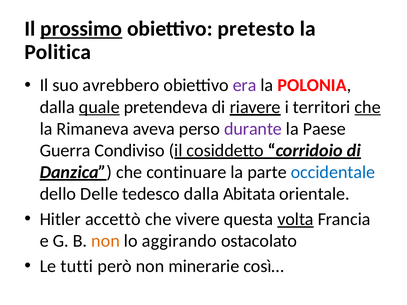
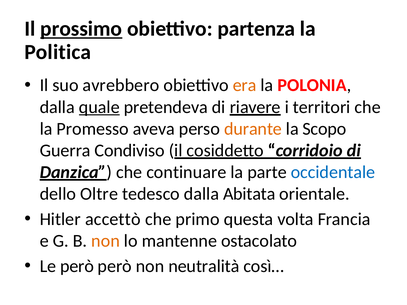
pretesto: pretesto -> partenza
era colour: purple -> orange
che at (368, 107) underline: present -> none
Rimaneva: Rimaneva -> Promesso
durante colour: purple -> orange
Paese: Paese -> Scopo
Delle: Delle -> Oltre
vivere: vivere -> primo
volta underline: present -> none
aggirando: aggirando -> mantenne
Le tutti: tutti -> però
minerarie: minerarie -> neutralità
